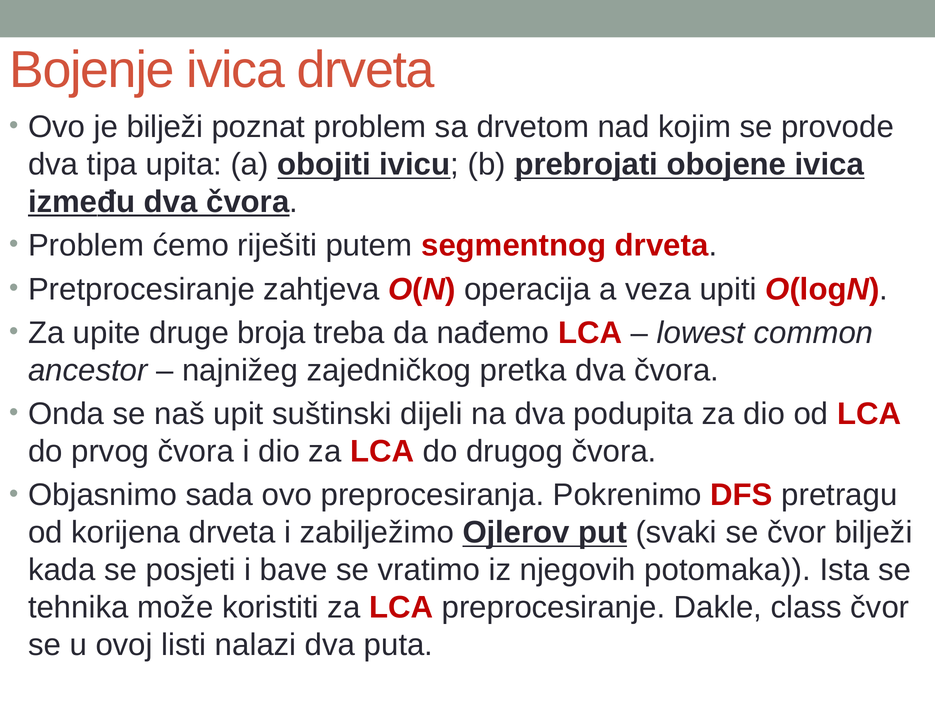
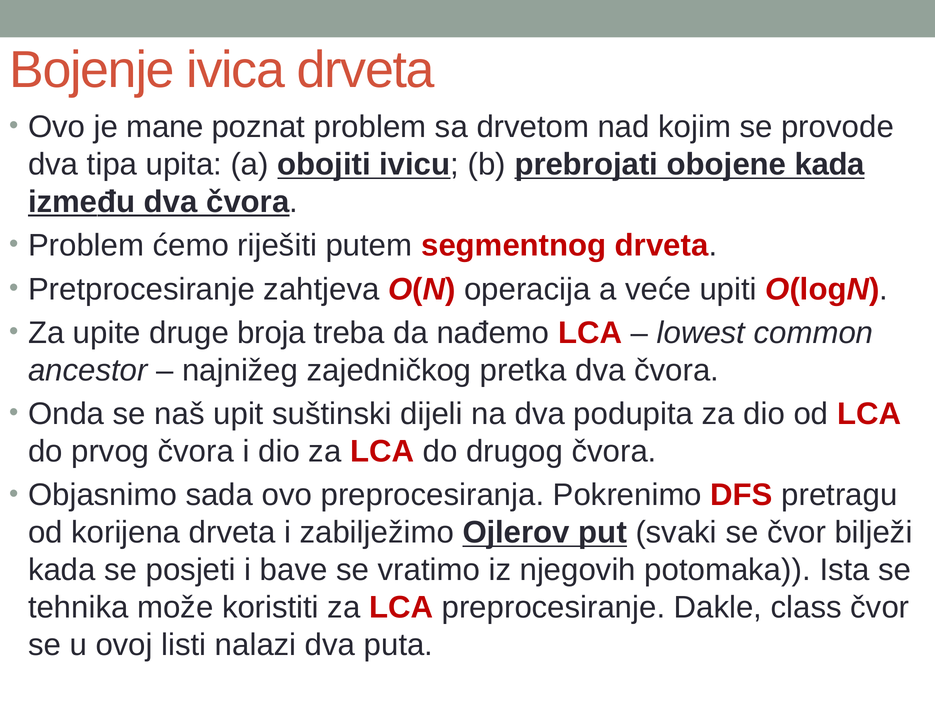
je bilježi: bilježi -> mane
obojene ivica: ivica -> kada
veza: veza -> veće
